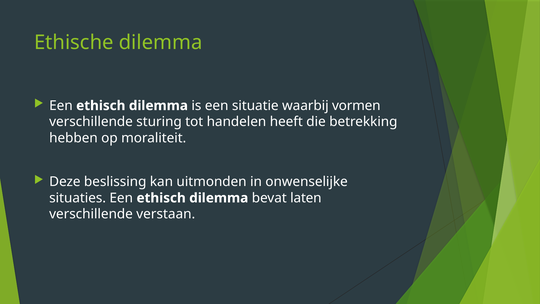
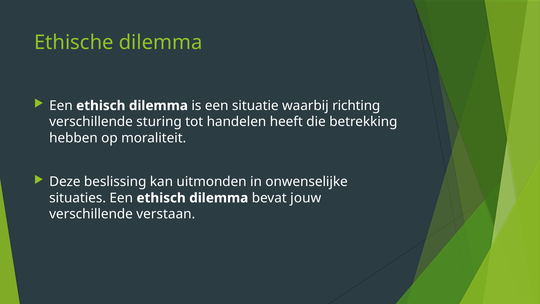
vormen: vormen -> richting
laten: laten -> jouw
